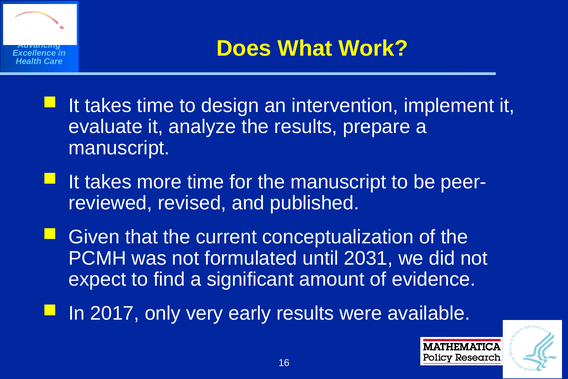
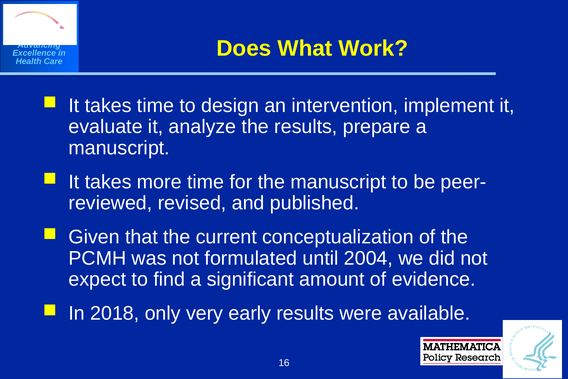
2031: 2031 -> 2004
2017: 2017 -> 2018
